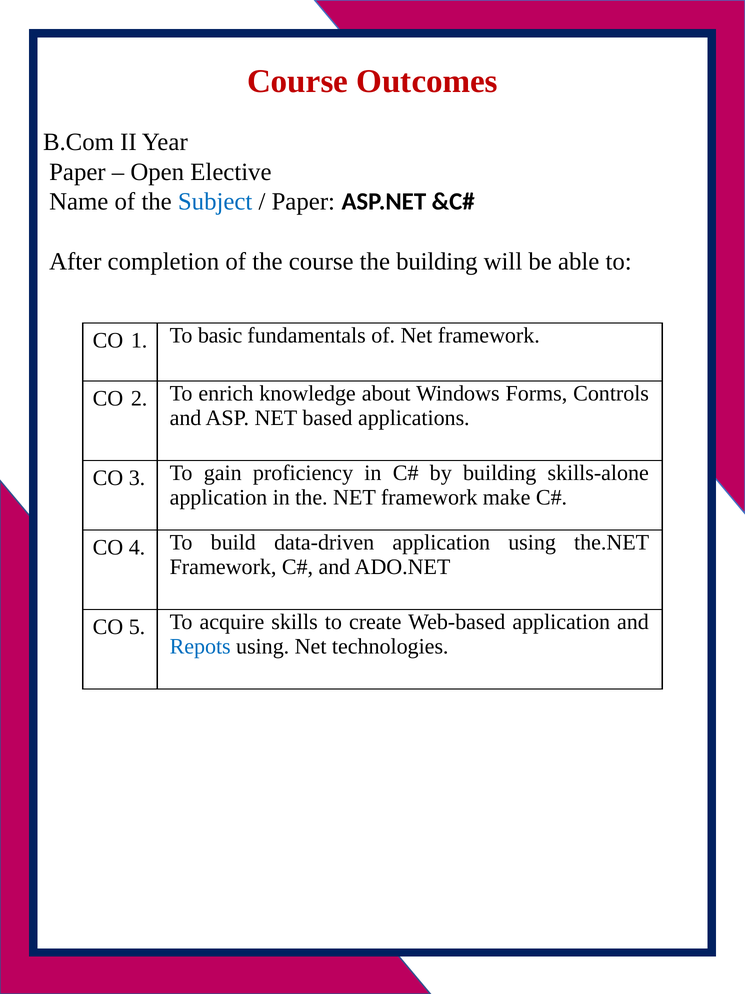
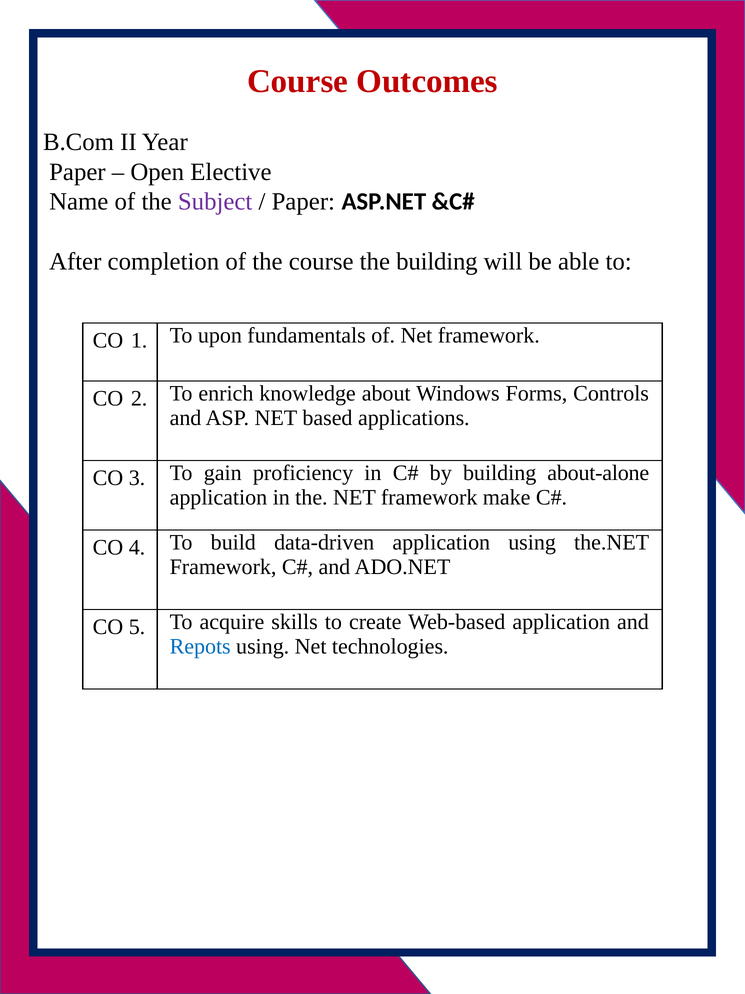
Subject colour: blue -> purple
basic: basic -> upon
skills-alone: skills-alone -> about-alone
